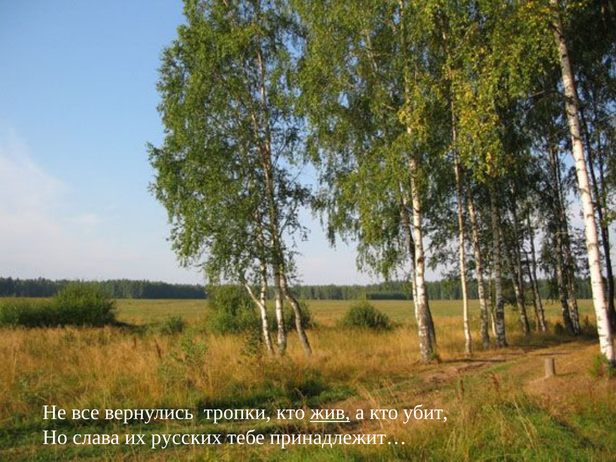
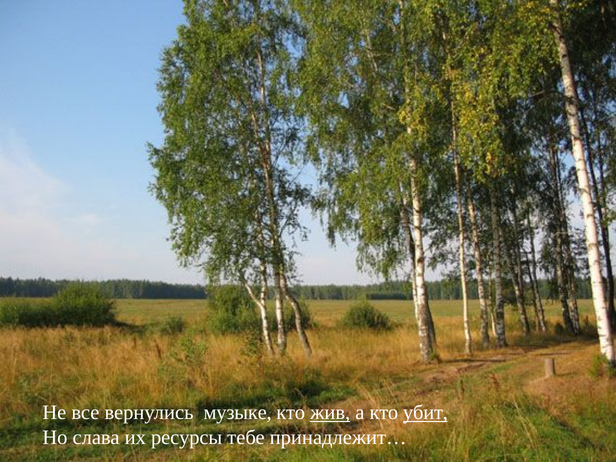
тропки: тропки -> музыке
убит underline: none -> present
русских: русских -> ресурсы
